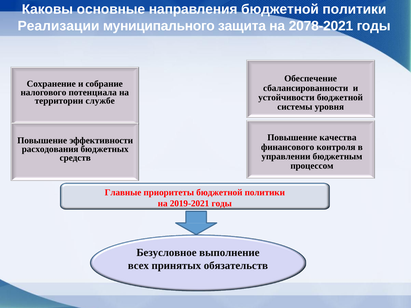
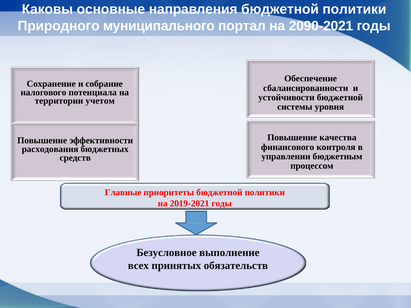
Реализации: Реализации -> Природного
защита: защита -> портал
2078-2021: 2078-2021 -> 2090-2021
службе: службе -> учетом
